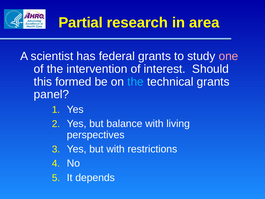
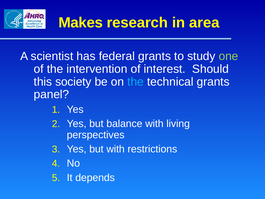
Partial: Partial -> Makes
one colour: pink -> light green
formed: formed -> society
